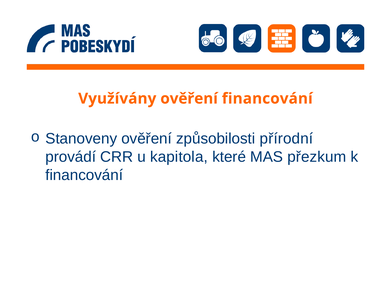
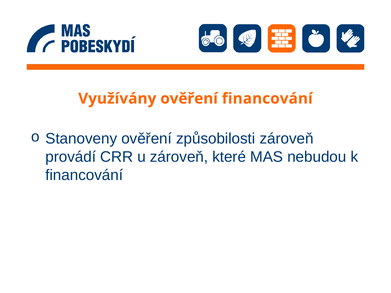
způsobilosti přírodní: přírodní -> zároveň
u kapitola: kapitola -> zároveň
přezkum: přezkum -> nebudou
